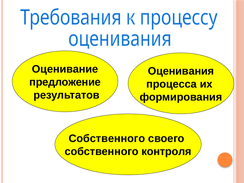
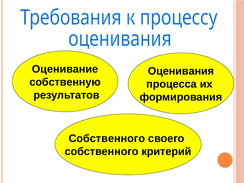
предложение: предложение -> собственную
контроля: контроля -> критерий
